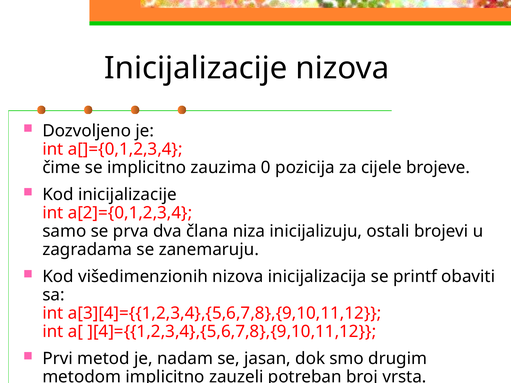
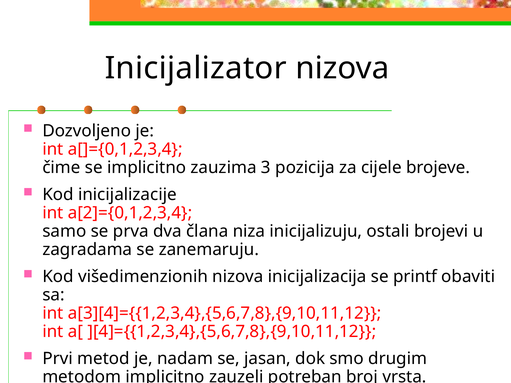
Inicijalizacije at (196, 68): Inicijalizacije -> Inicijalizator
0: 0 -> 3
